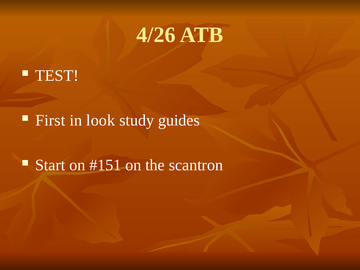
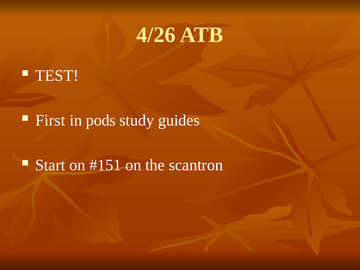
look: look -> pods
